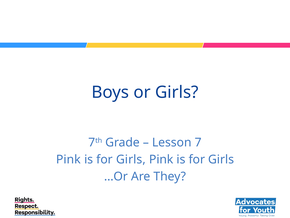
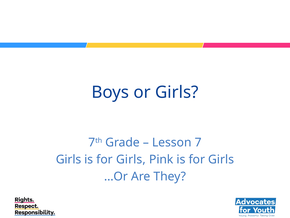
Pink at (68, 159): Pink -> Girls
